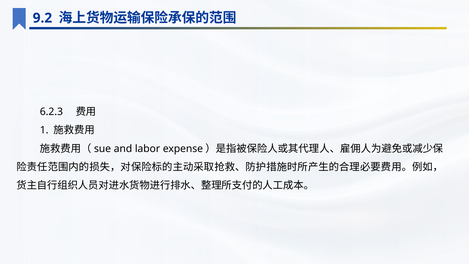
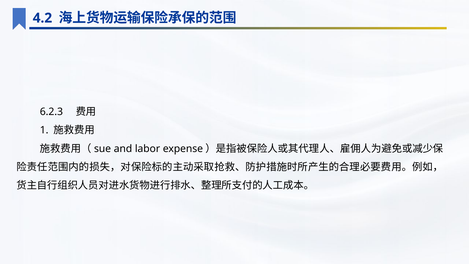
9.2: 9.2 -> 4.2
